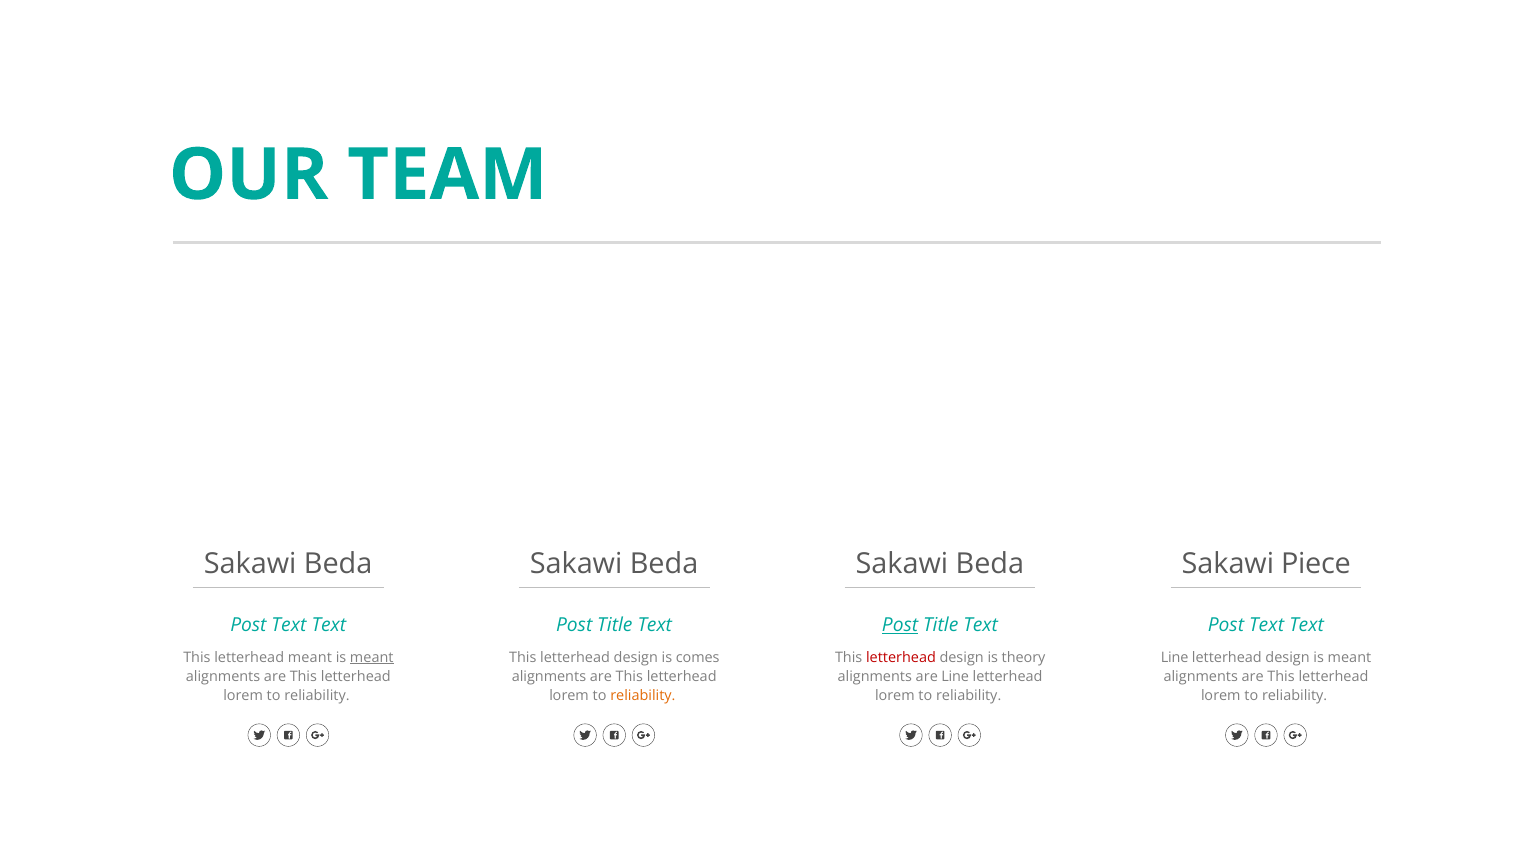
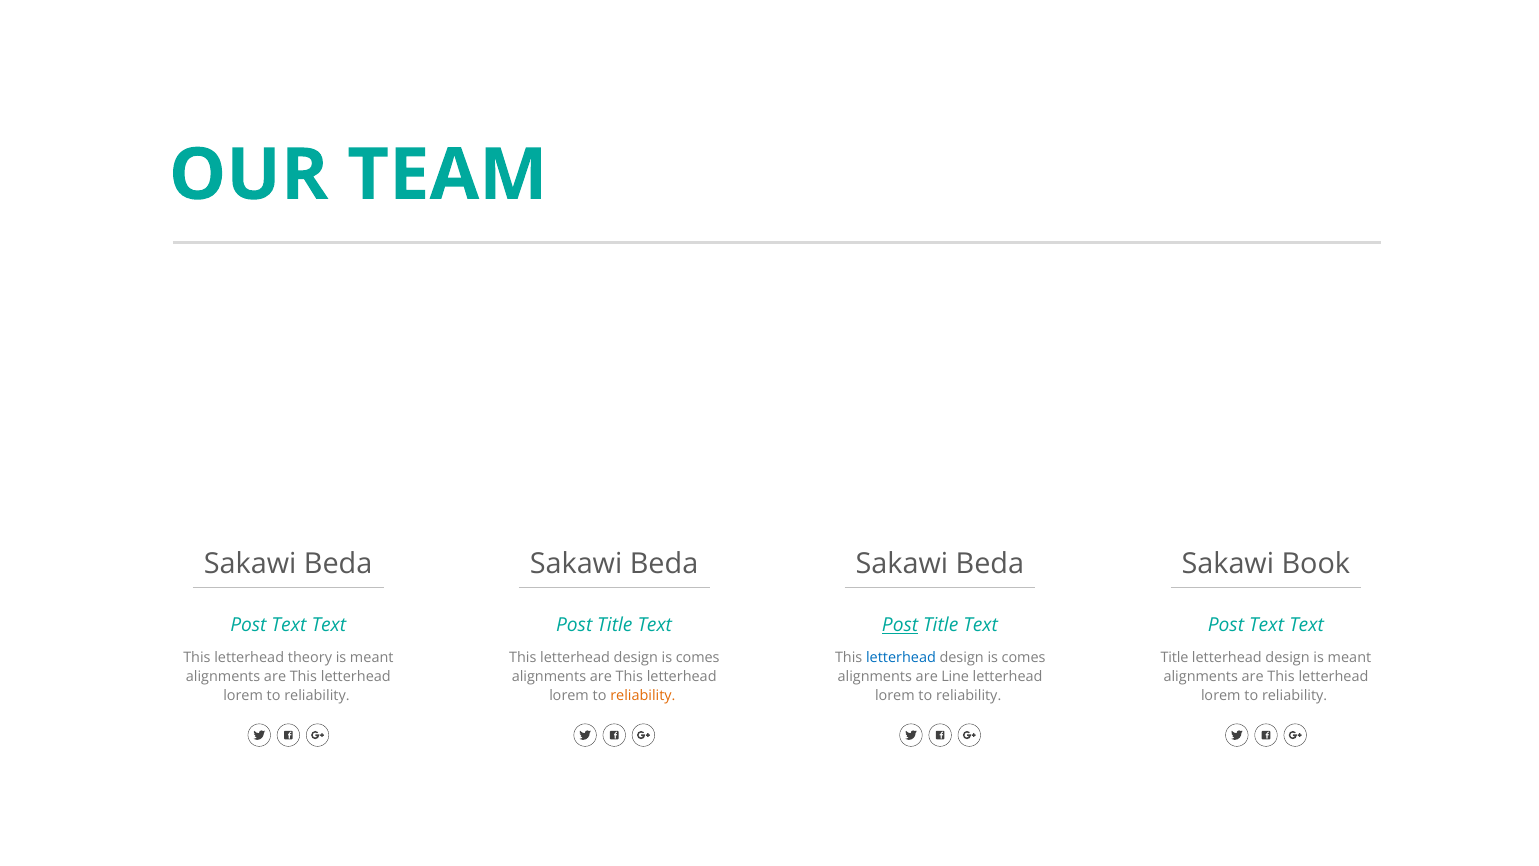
Piece: Piece -> Book
letterhead meant: meant -> theory
meant at (372, 657) underline: present -> none
letterhead at (901, 657) colour: red -> blue
theory at (1024, 657): theory -> comes
Line at (1175, 657): Line -> Title
